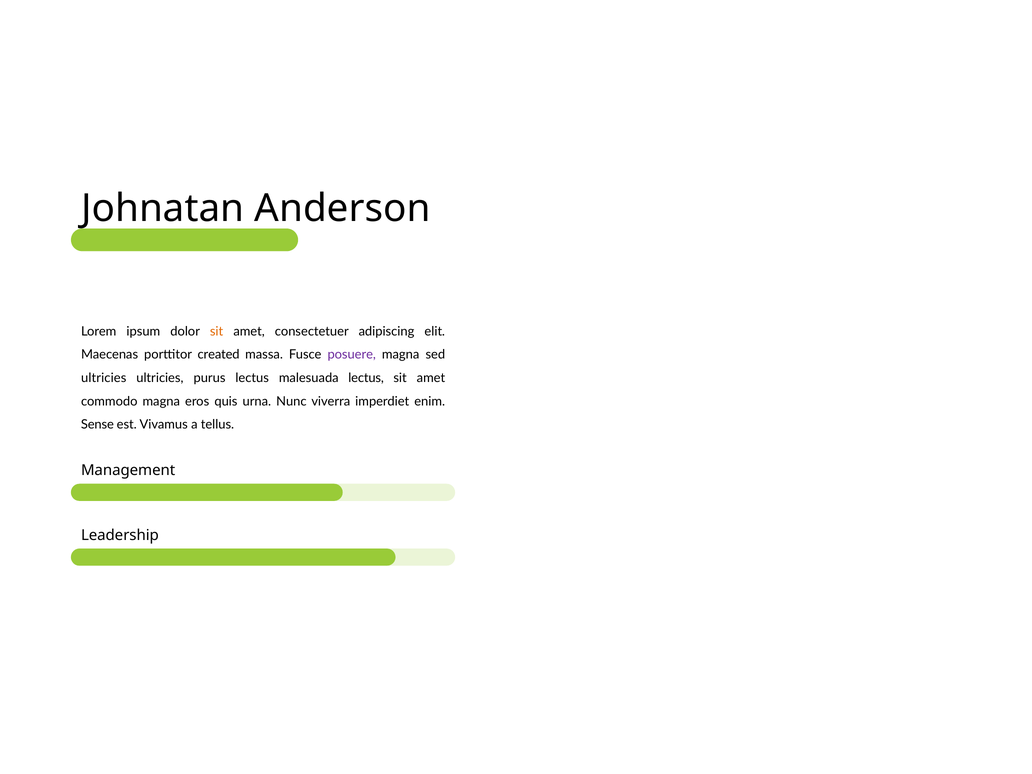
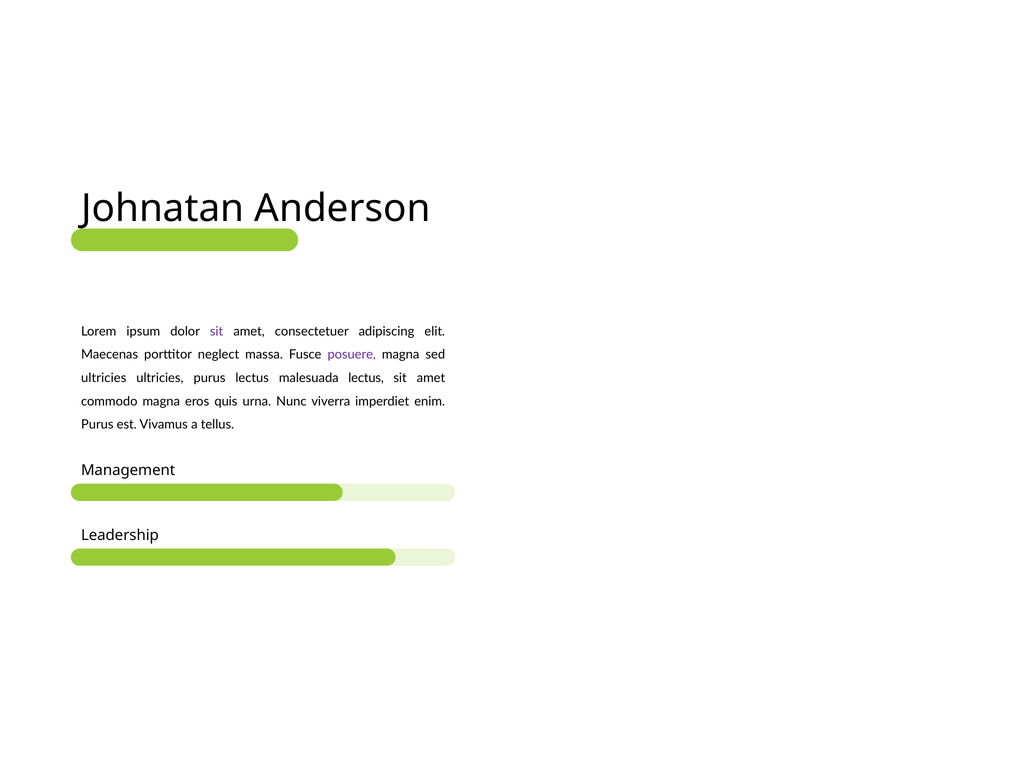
sit at (217, 331) colour: orange -> purple
created: created -> neglect
Sense at (97, 425): Sense -> Purus
